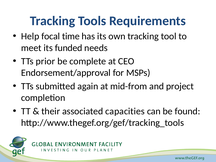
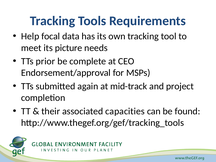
time: time -> data
funded: funded -> picture
mid-from: mid-from -> mid-track
